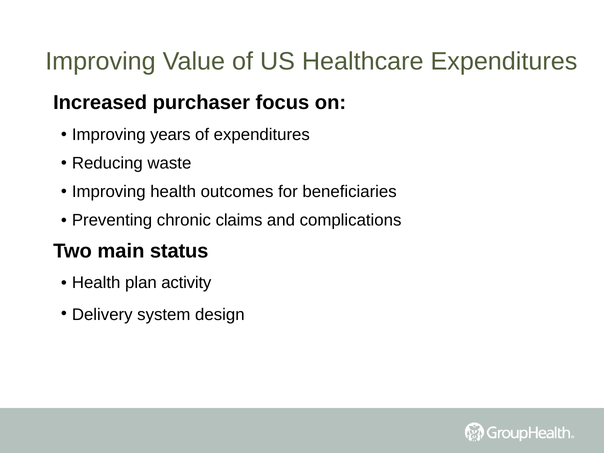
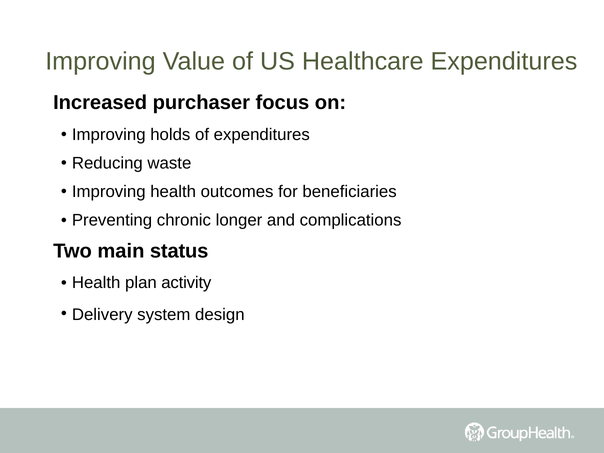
years: years -> holds
claims: claims -> longer
